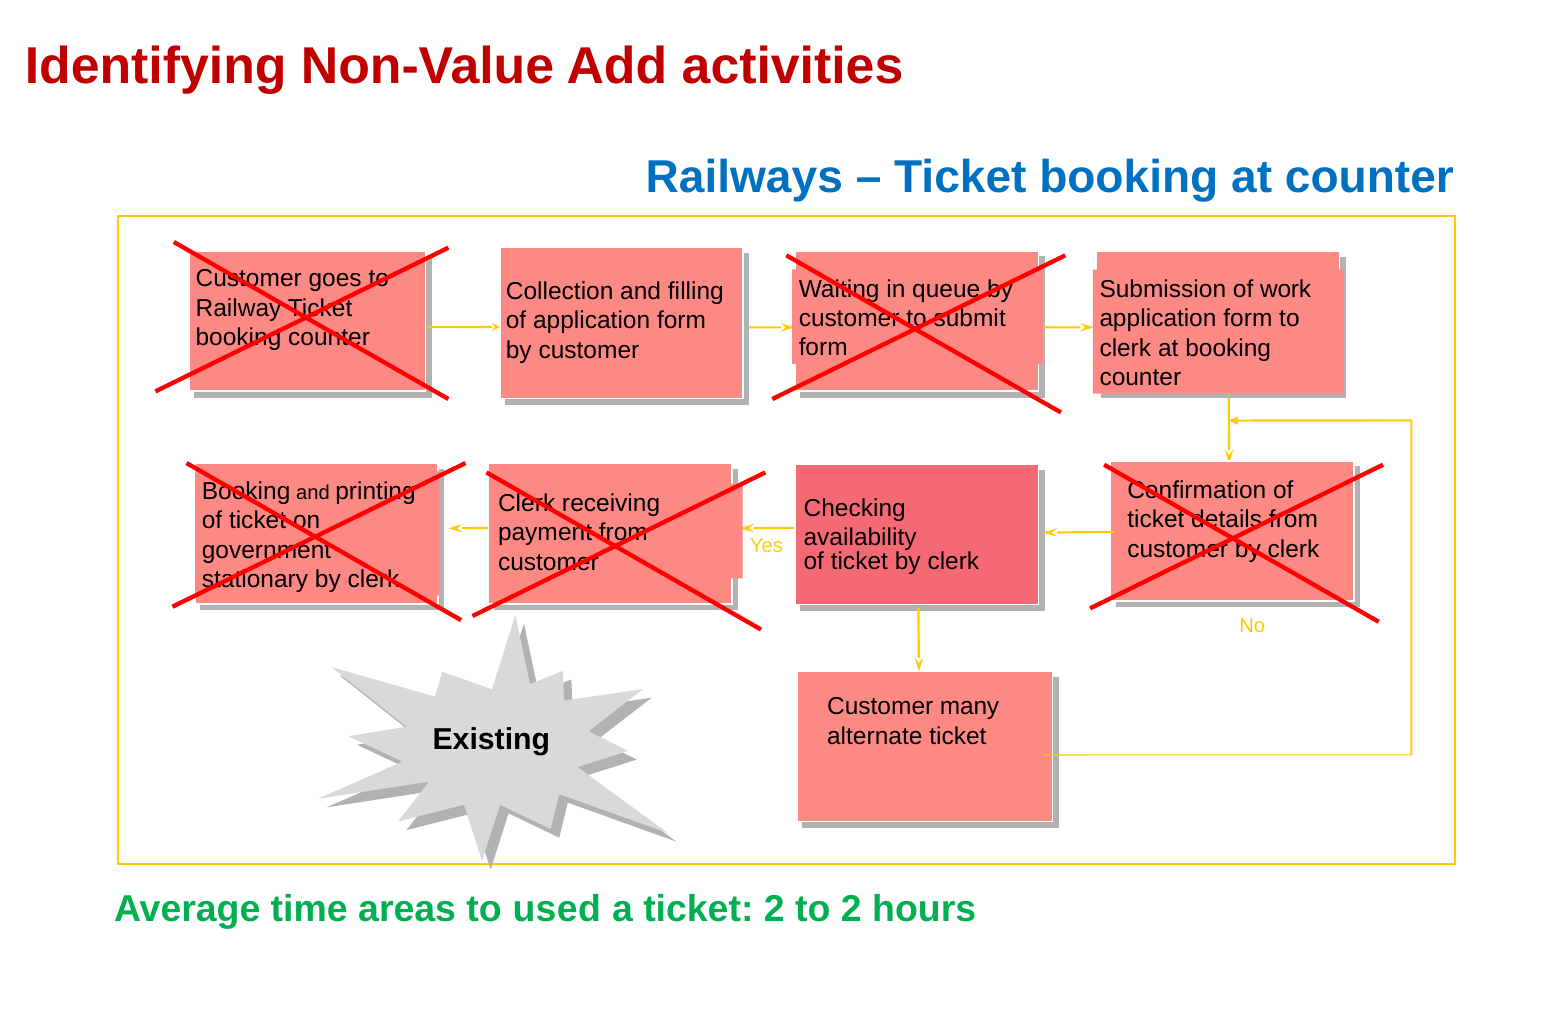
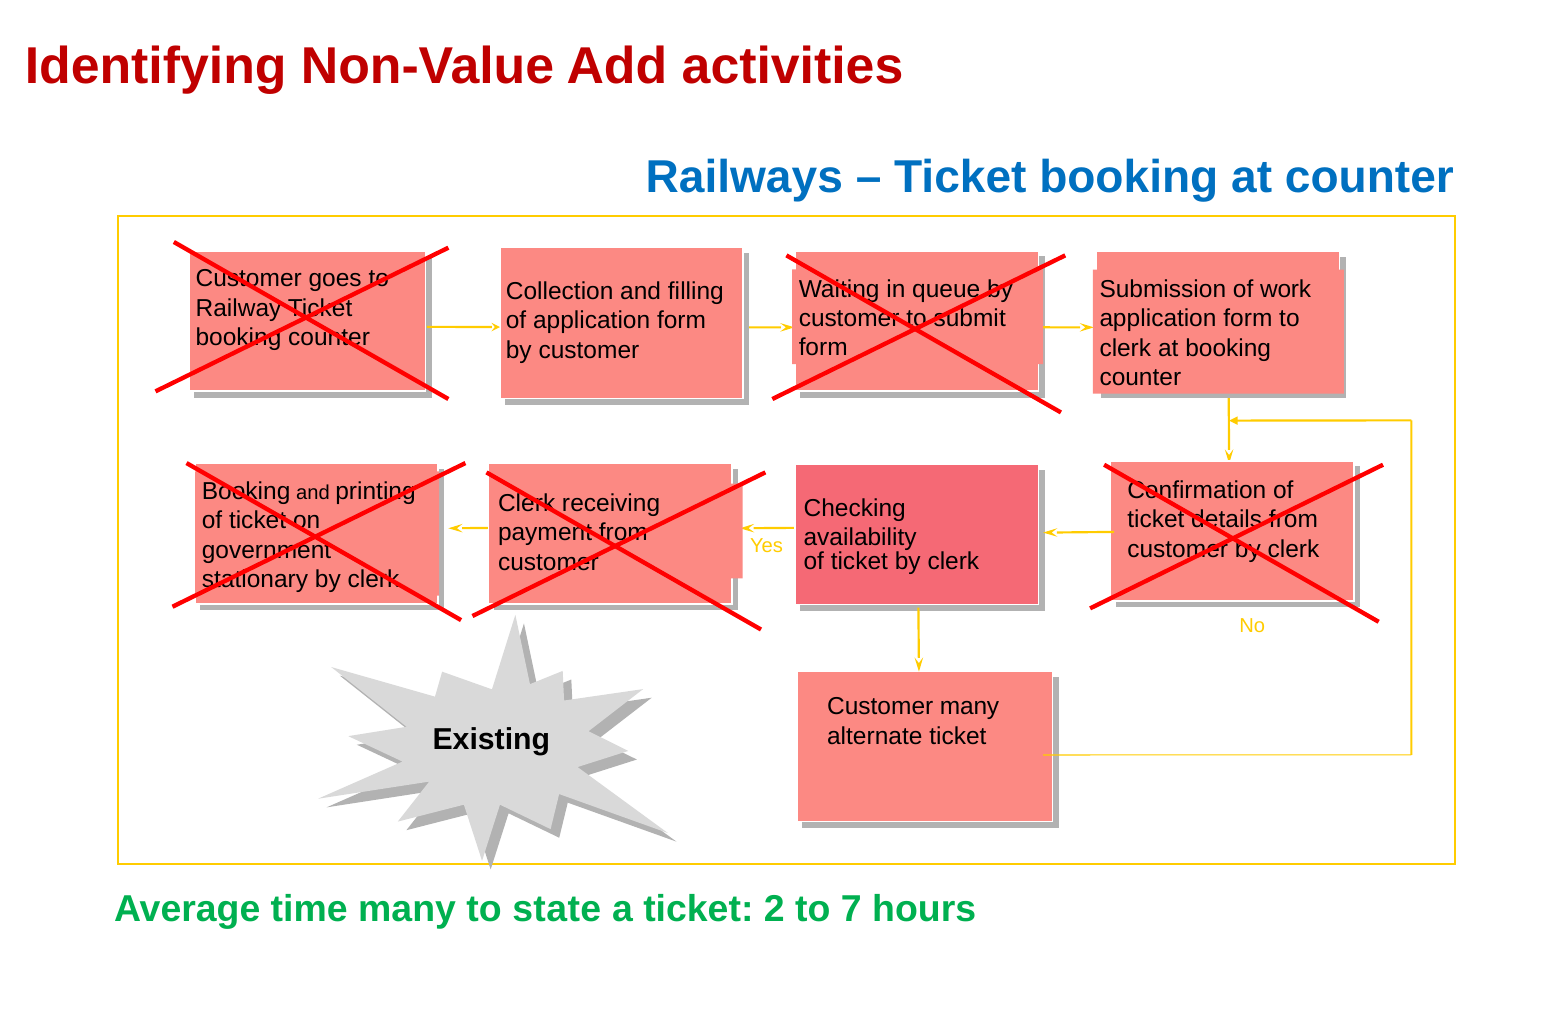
time areas: areas -> many
used: used -> state
to 2: 2 -> 7
